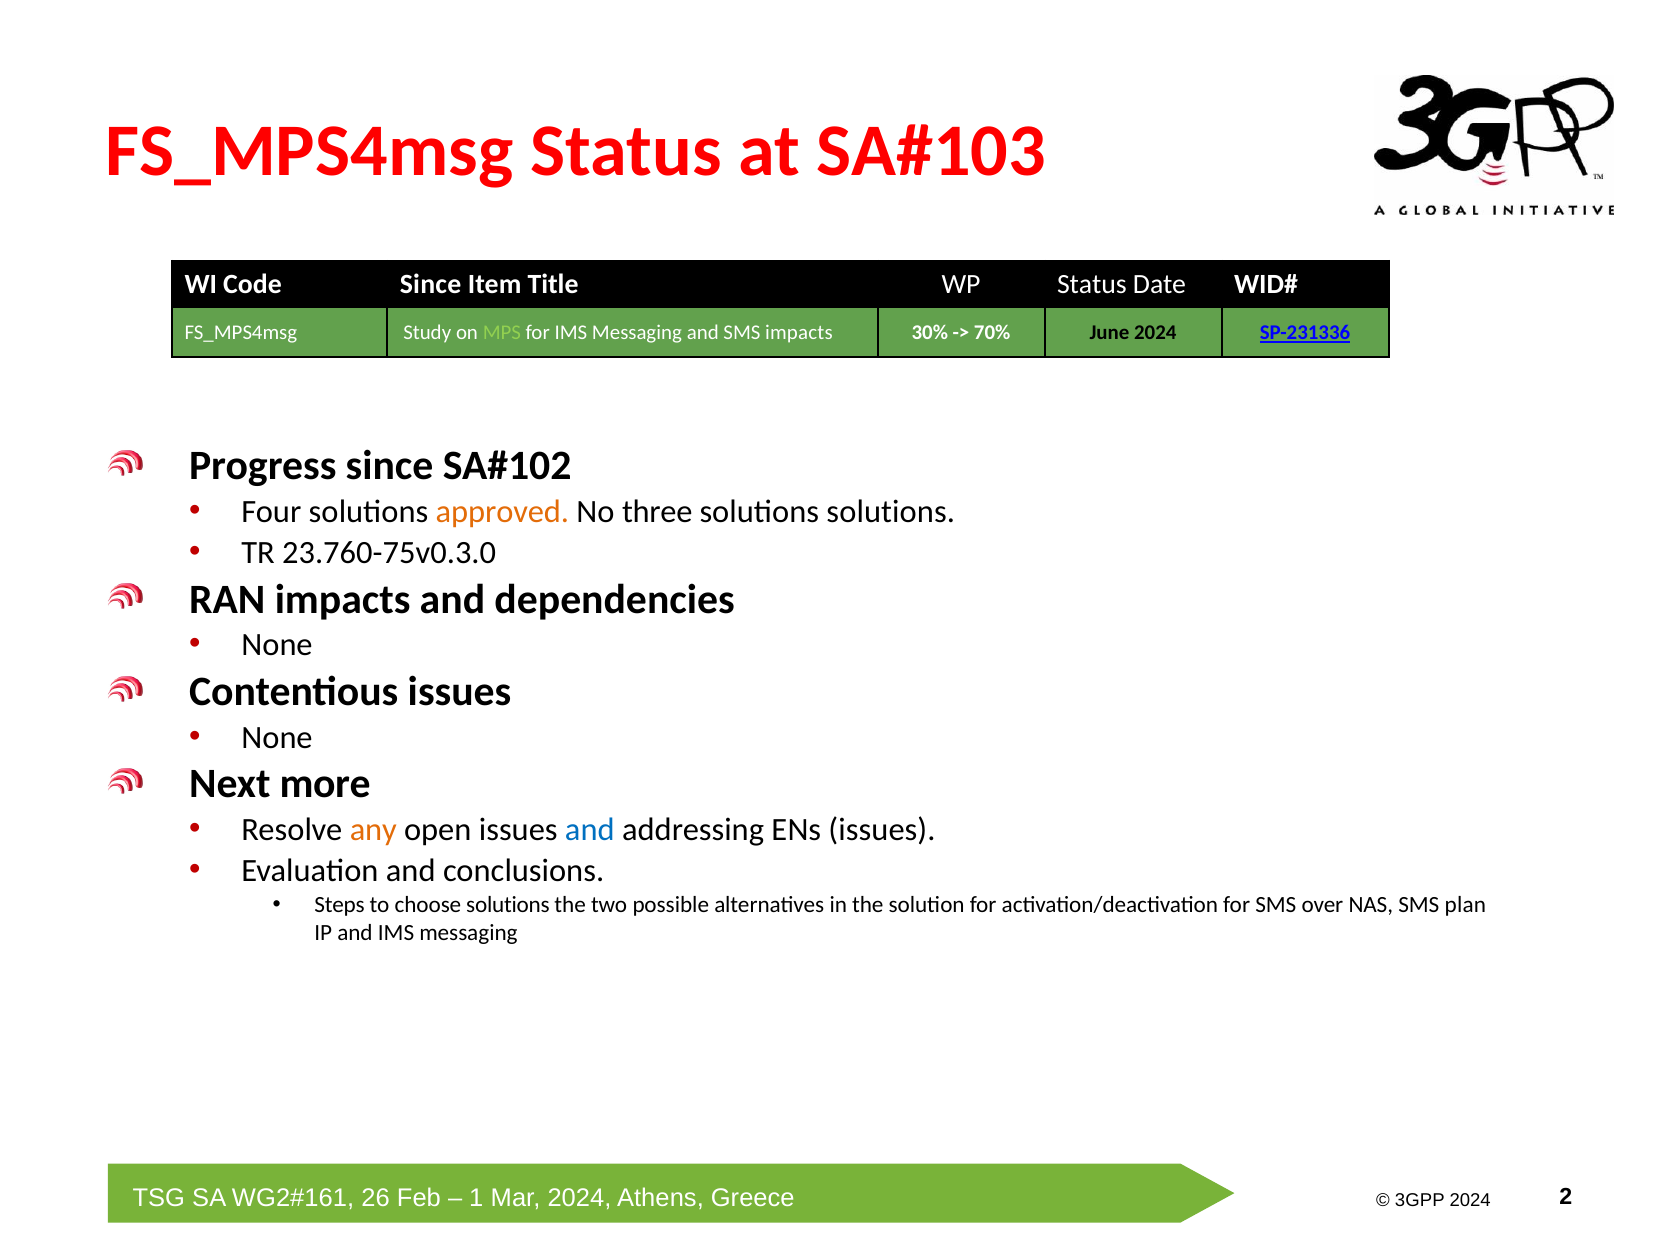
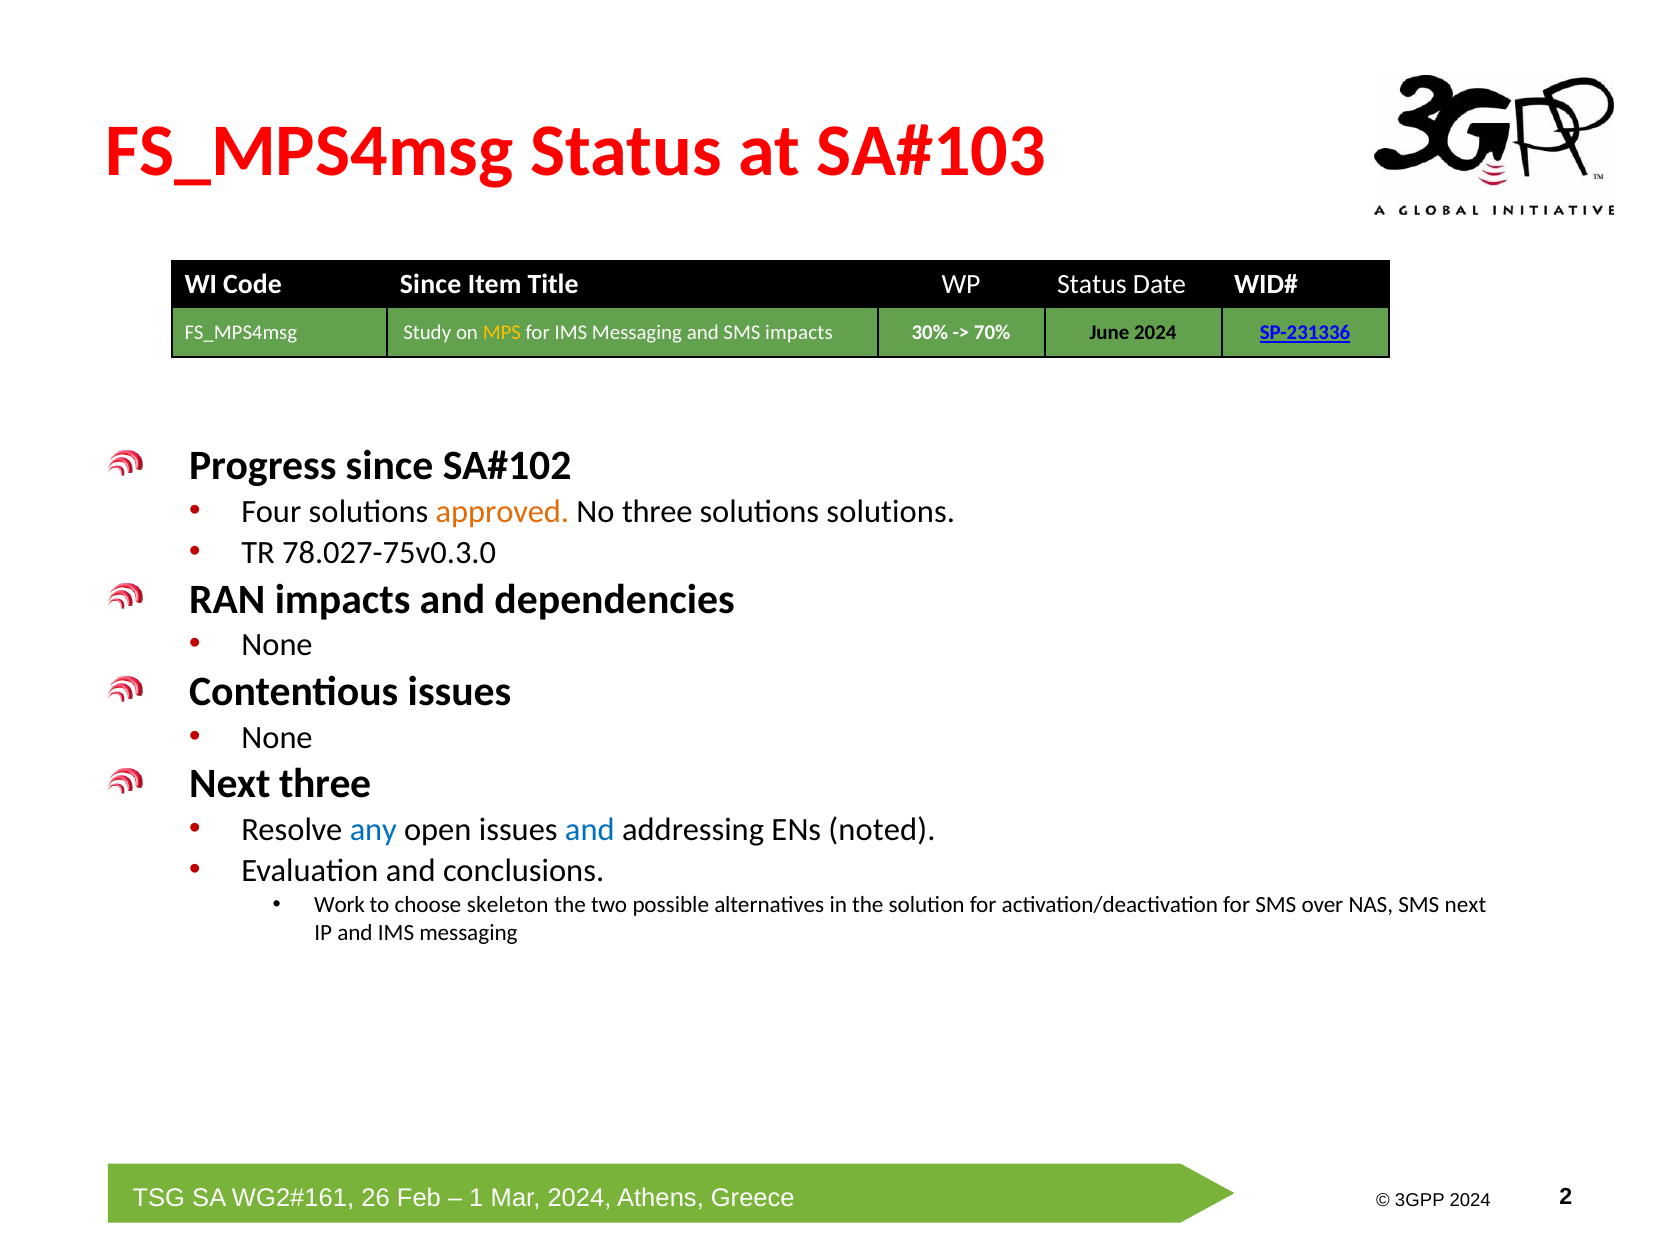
MPS colour: light green -> yellow
23.760-75v0.3.0: 23.760-75v0.3.0 -> 78.027-75v0.3.0
Next more: more -> three
any colour: orange -> blue
ENs issues: issues -> noted
Steps: Steps -> Work
choose solutions: solutions -> skeleton
SMS plan: plan -> next
